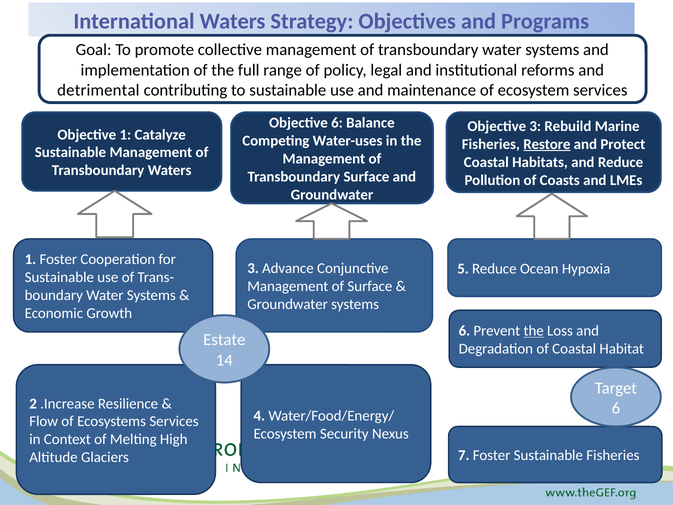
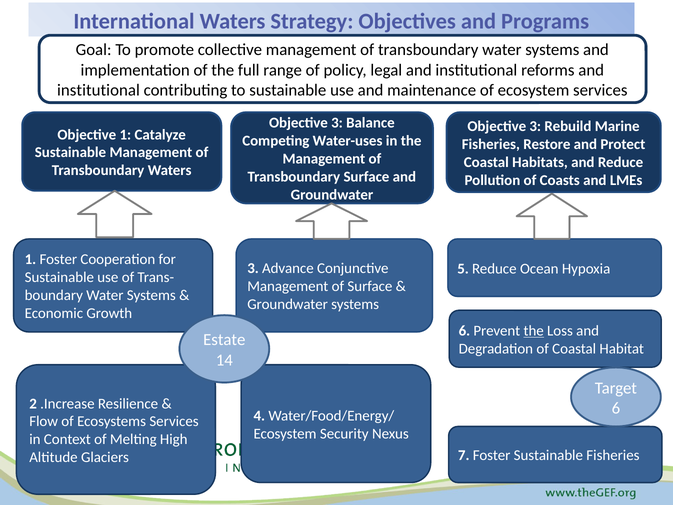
detrimental at (98, 90): detrimental -> institutional
6 at (337, 123): 6 -> 3
Restore underline: present -> none
